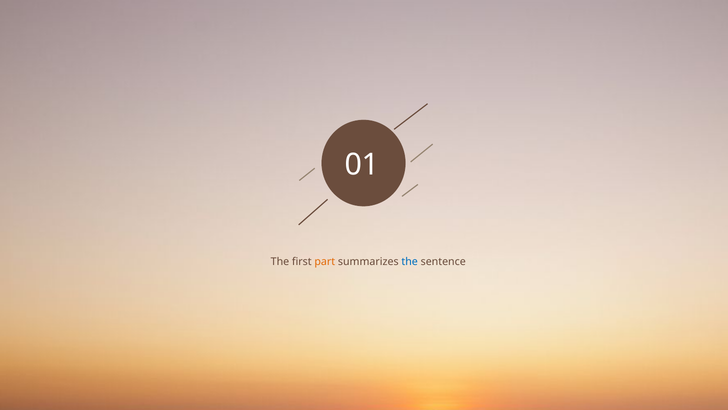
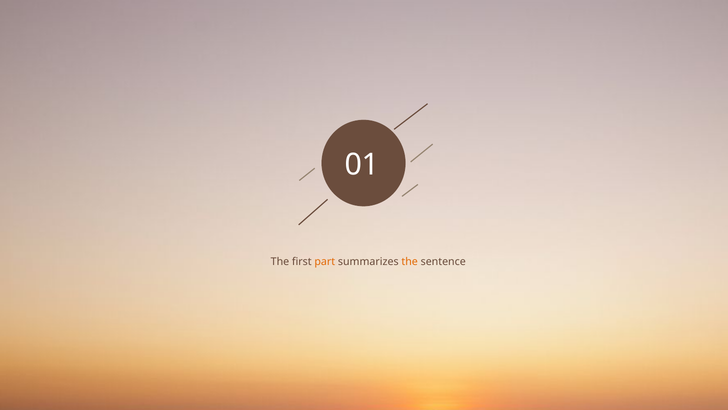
the at (410, 261) colour: blue -> orange
